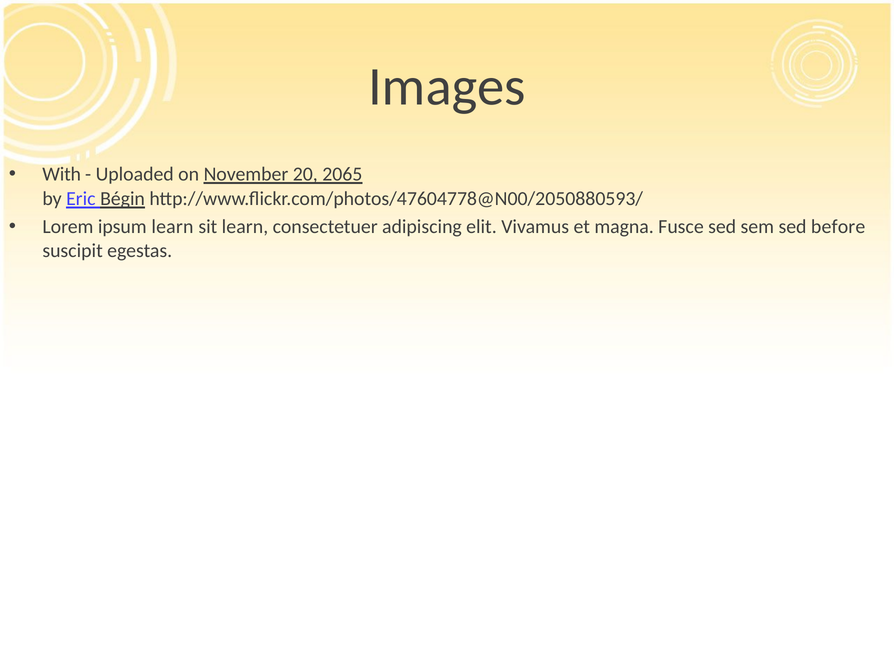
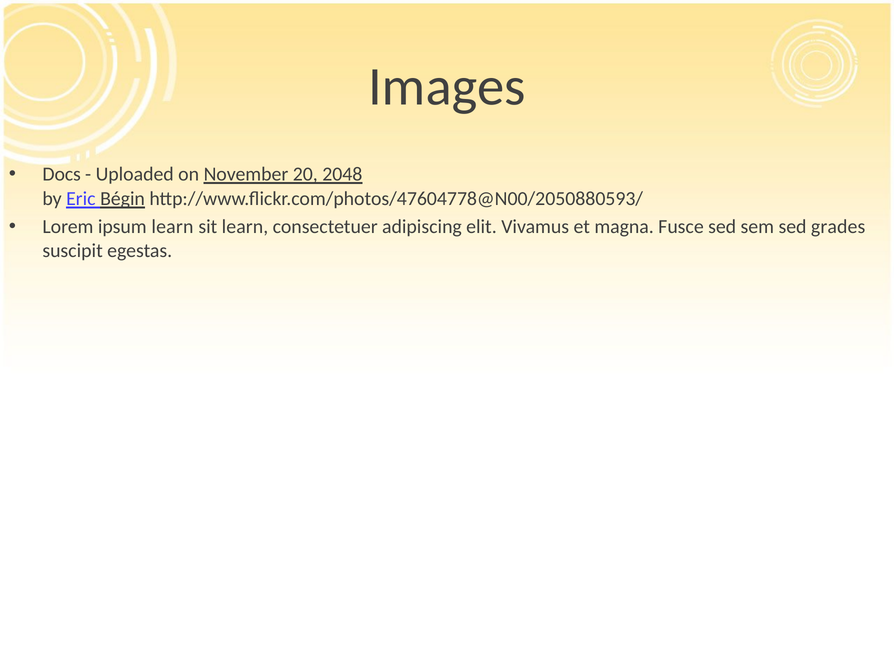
With: With -> Docs
2065: 2065 -> 2048
before: before -> grades
